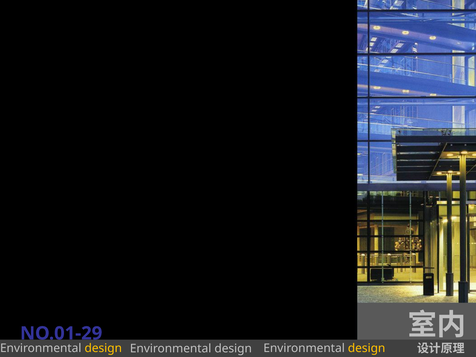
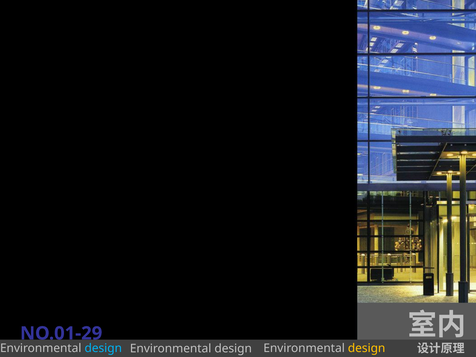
design at (103, 348) colour: yellow -> light blue
